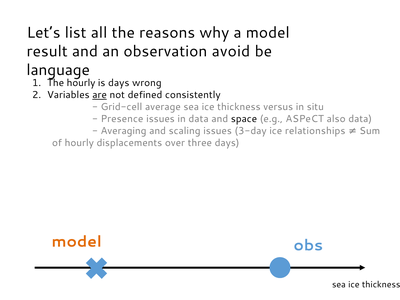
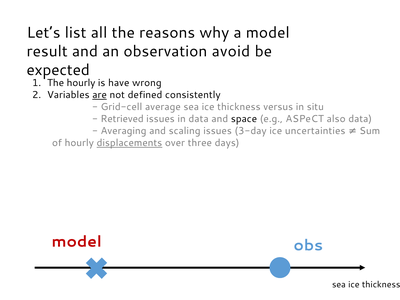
language: language -> expected
is days: days -> have
Presence: Presence -> Retrieved
relationships: relationships -> uncertainties
displacements underline: none -> present
model at (77, 242) colour: orange -> red
